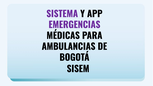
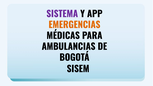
EMERGENCIAS colour: purple -> orange
